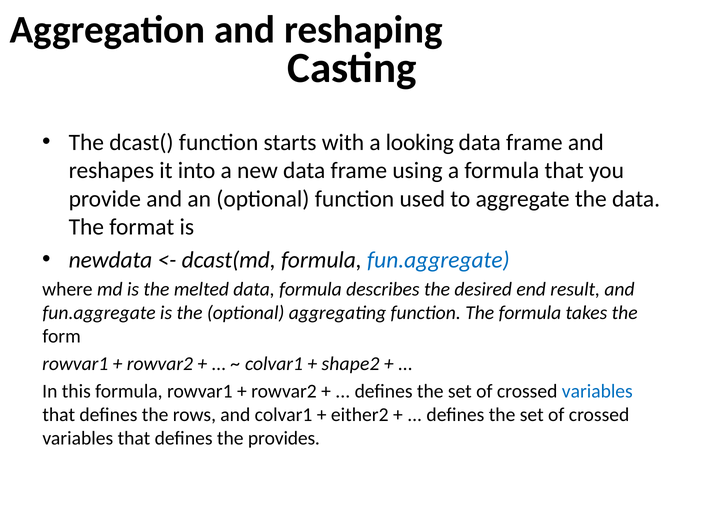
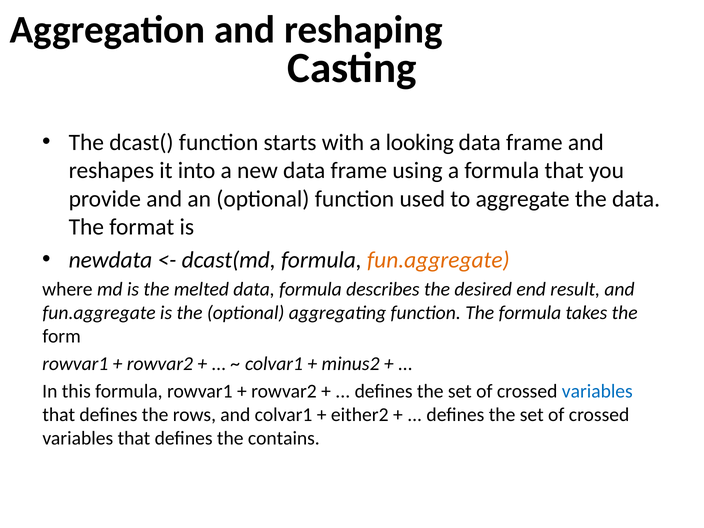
fun.aggregate at (438, 260) colour: blue -> orange
shape2: shape2 -> minus2
provides: provides -> contains
